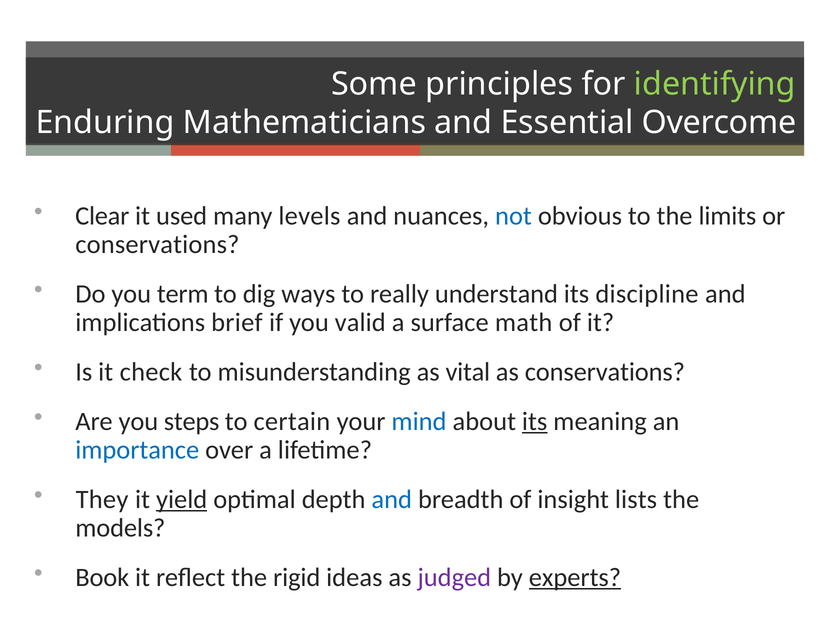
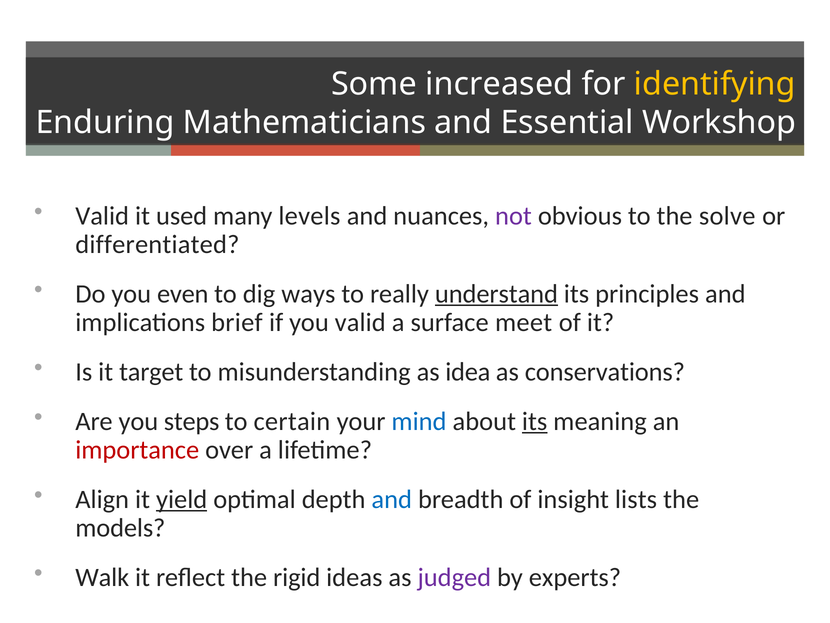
principles: principles -> increased
identifying colour: light green -> yellow
Overcome: Overcome -> Workshop
Clear at (102, 216): Clear -> Valid
not colour: blue -> purple
limits: limits -> solve
conservations at (157, 244): conservations -> differentiated
term: term -> even
understand underline: none -> present
discipline: discipline -> principles
math: math -> meet
check: check -> target
vital: vital -> idea
importance colour: blue -> red
They: They -> Align
Book: Book -> Walk
experts underline: present -> none
